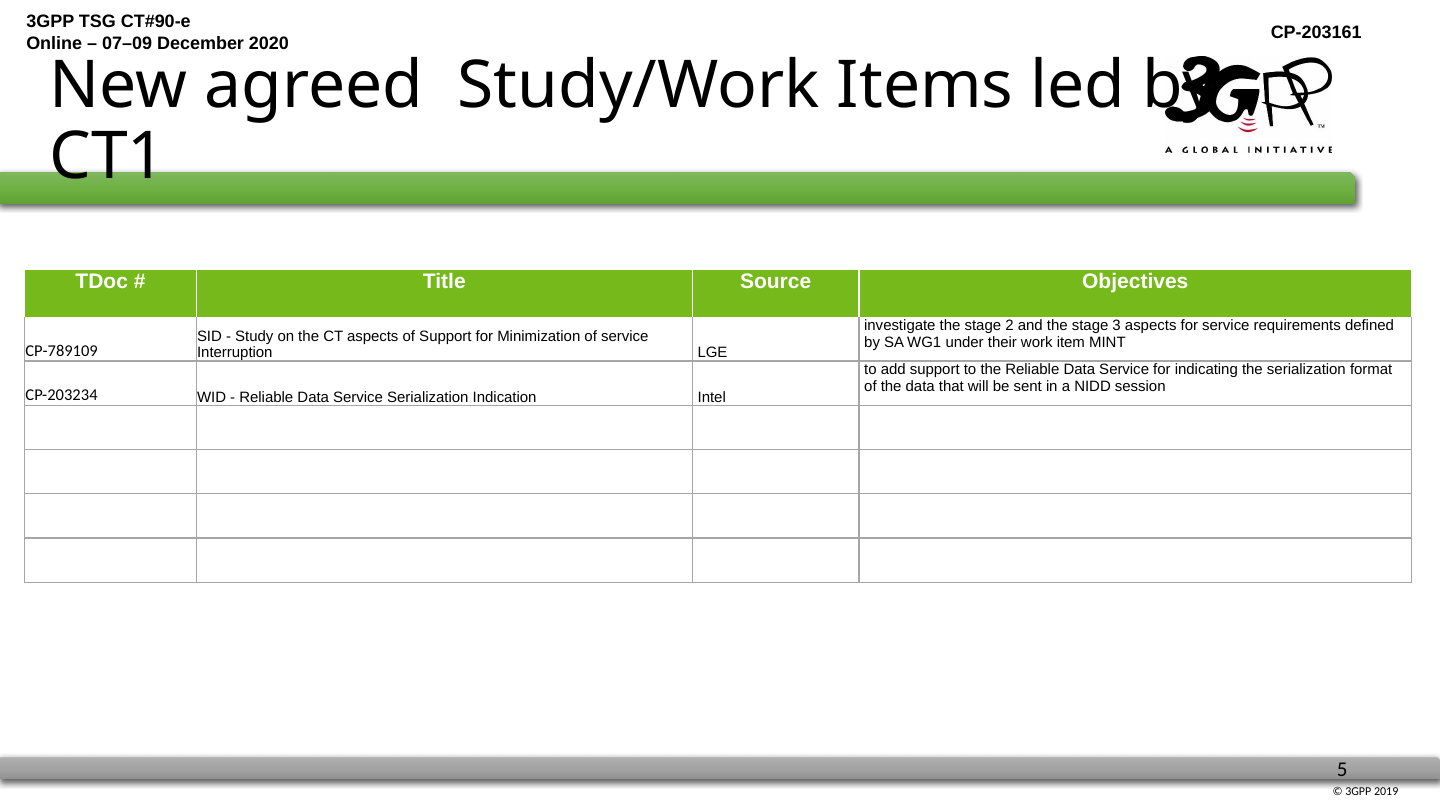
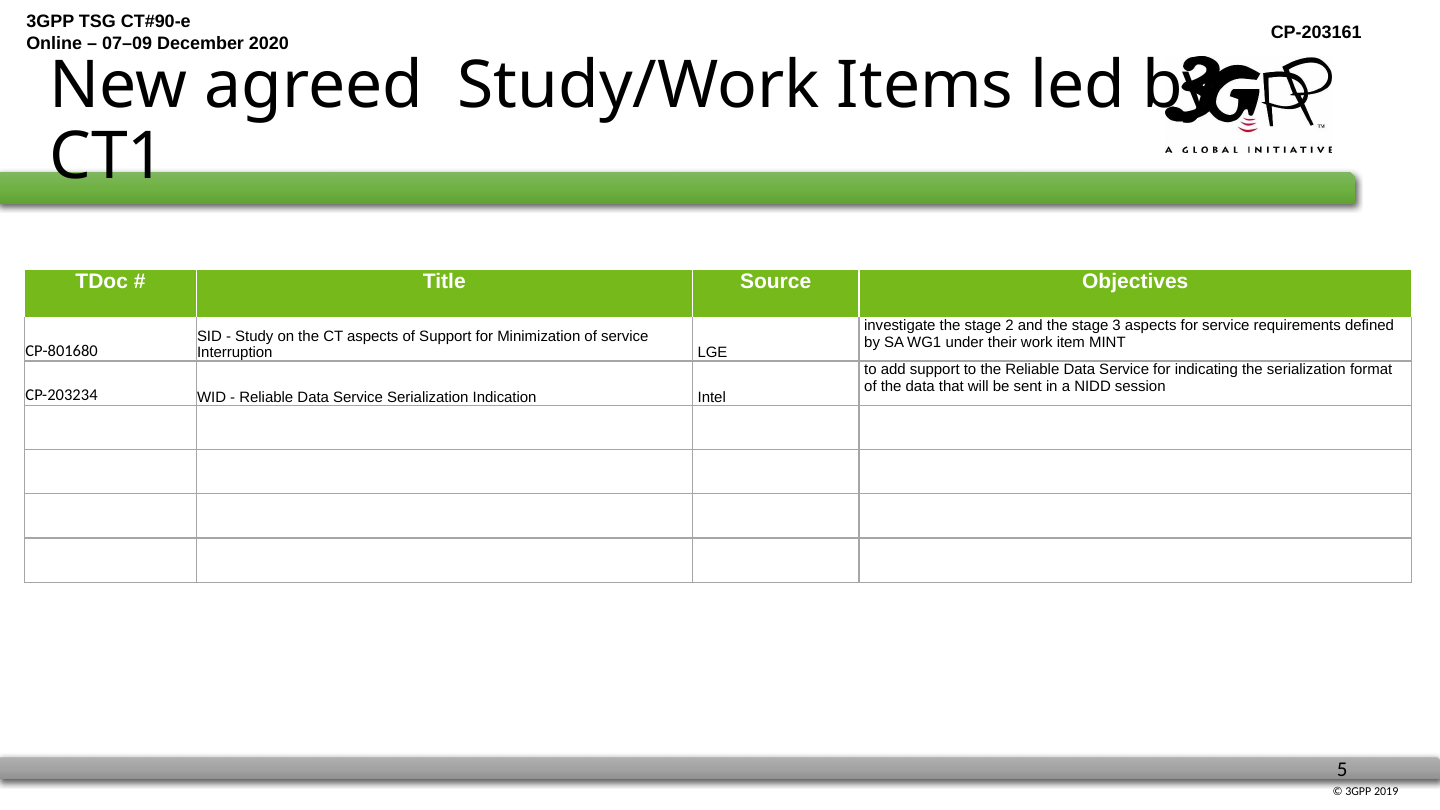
CP-789109: CP-789109 -> CP-801680
